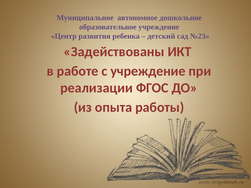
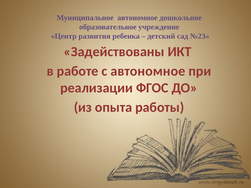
с учреждение: учреждение -> автономное
